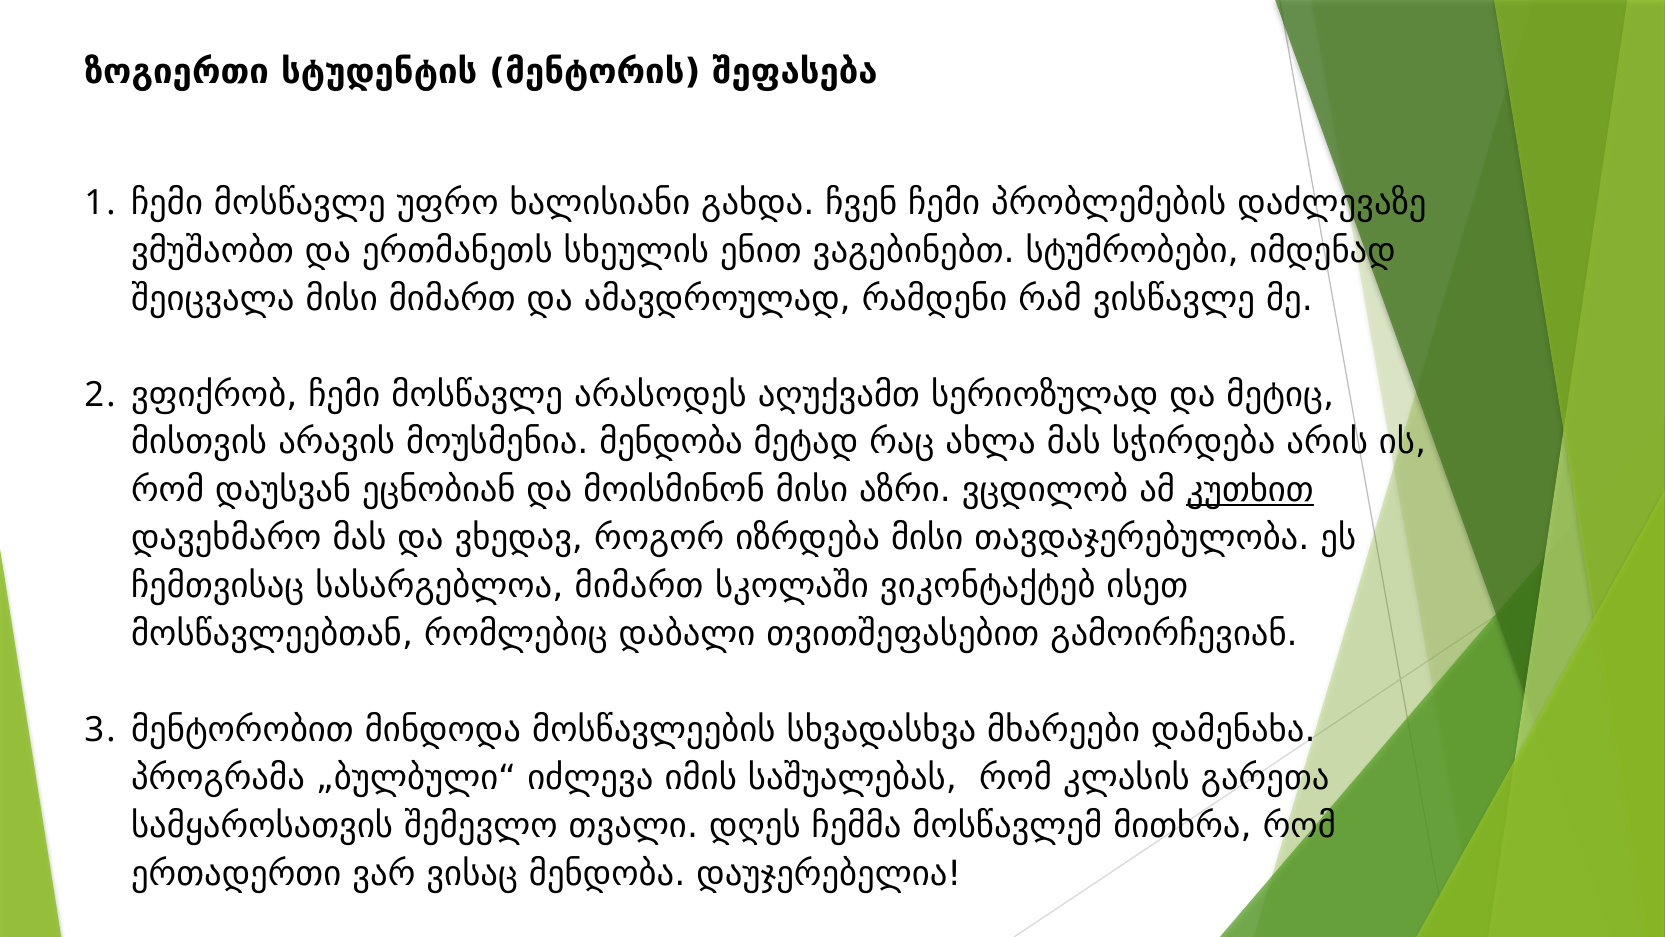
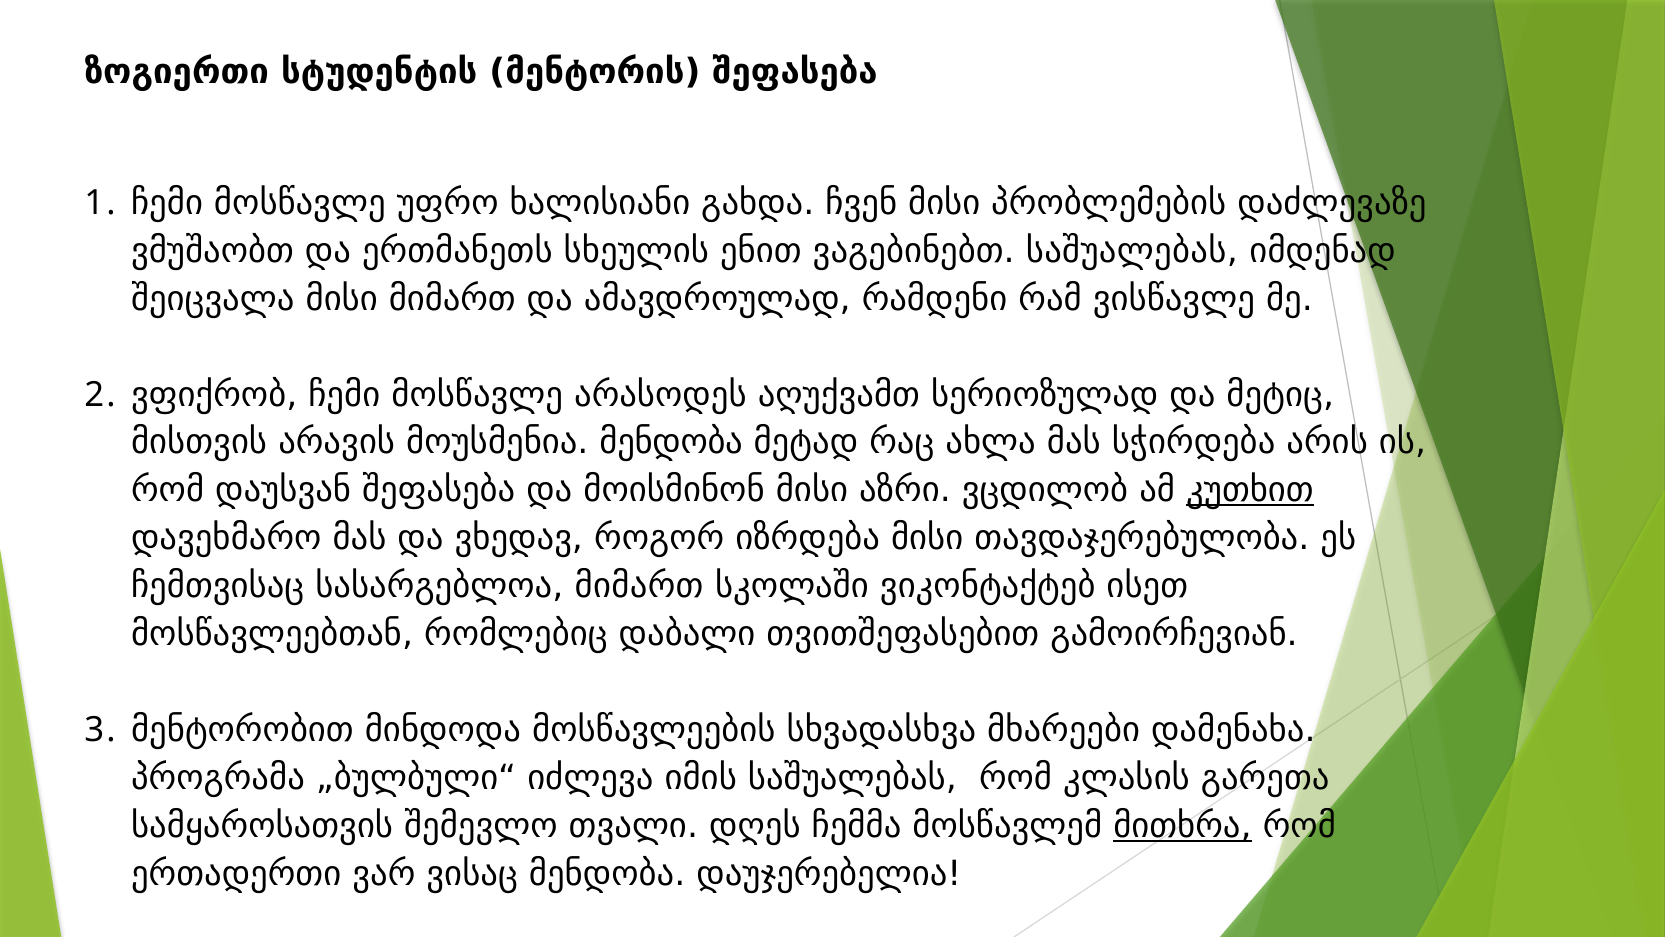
ჩვენ ჩემი: ჩემი -> მისი
ვაგებინებთ სტუმრობები: სტუმრობები -> საშუალებას
დაუსვან ეცნობიან: ეცნობიან -> შეფასება
მითხრა underline: none -> present
